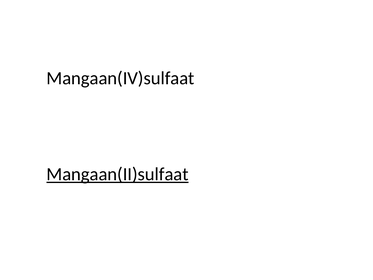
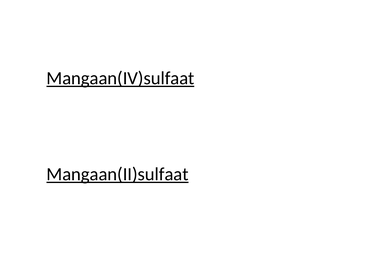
Mangaan(IV)sulfaat underline: none -> present
